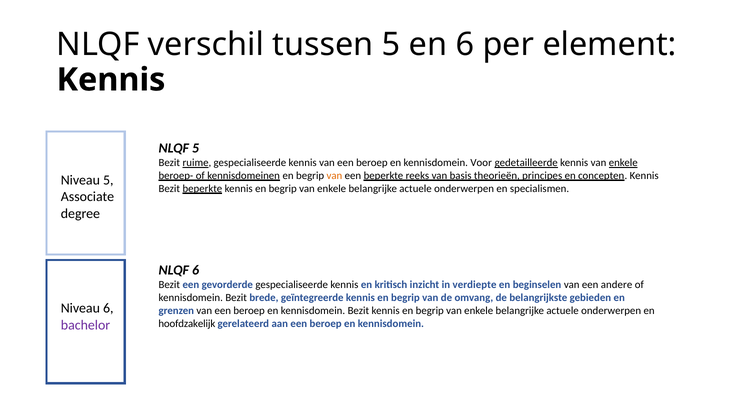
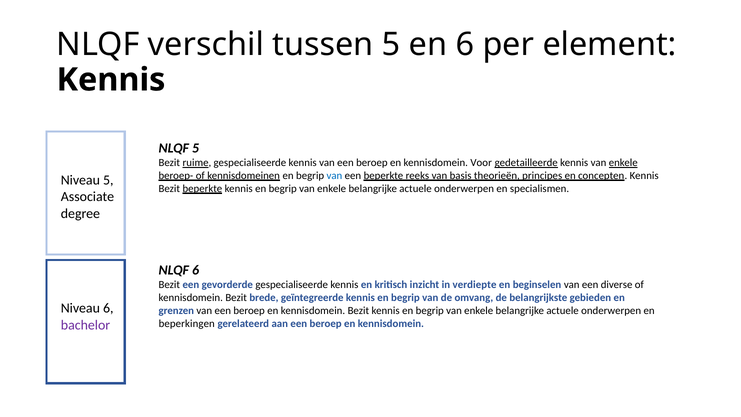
van at (334, 175) colour: orange -> blue
andere: andere -> diverse
hoofdzakelijk: hoofdzakelijk -> beperkingen
